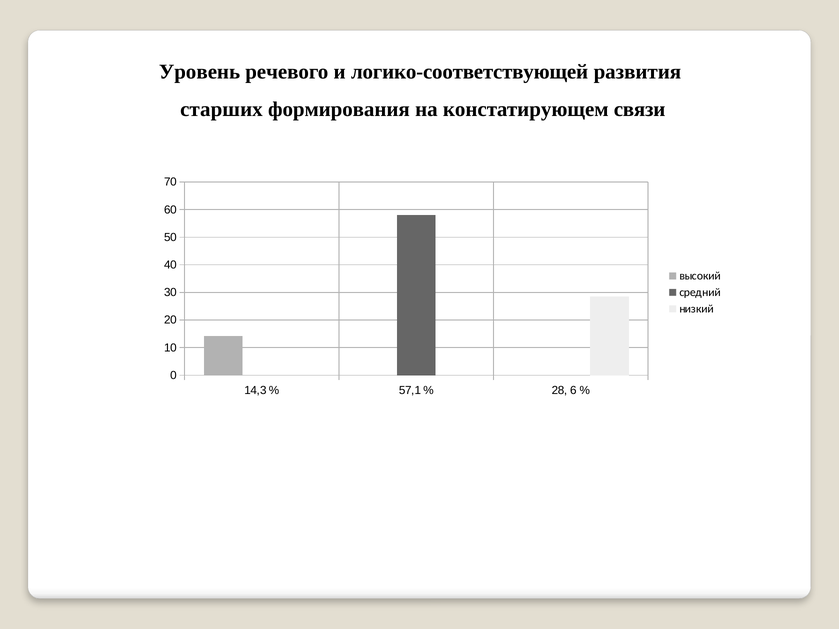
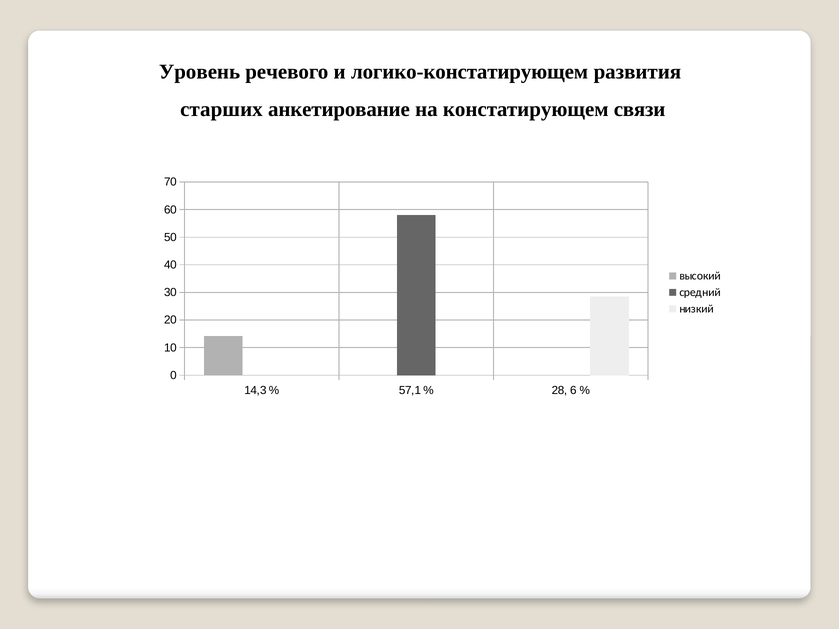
логико-соответствующей: логико-соответствующей -> логико-констатирующем
формирования: формирования -> анкетирование
